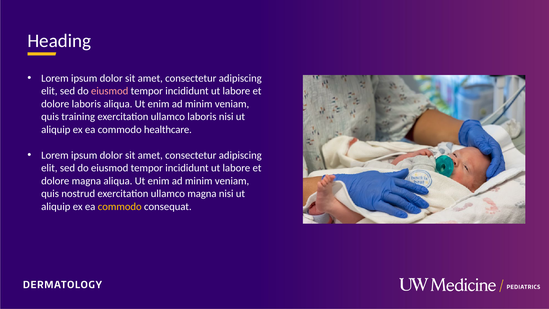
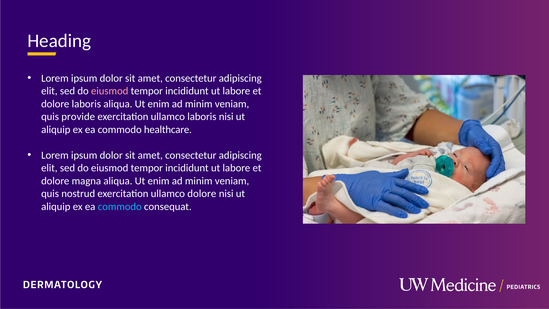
training: training -> provide
ullamco magna: magna -> dolore
commodo at (120, 206) colour: yellow -> light blue
